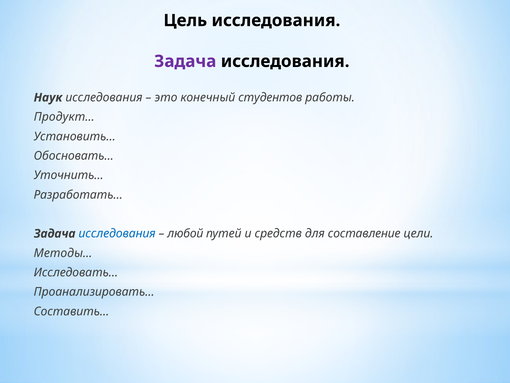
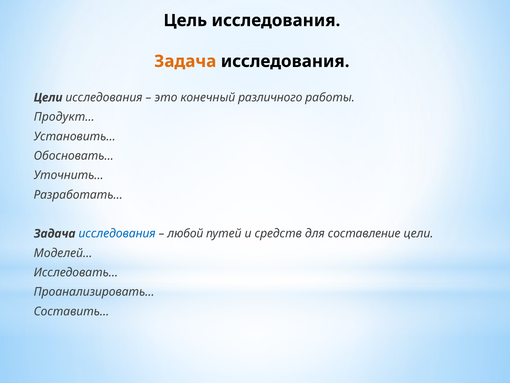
Задача at (185, 61) colour: purple -> orange
Наук at (48, 97): Наук -> Цели
студентов: студентов -> различного
Методы…: Методы… -> Моделей…
